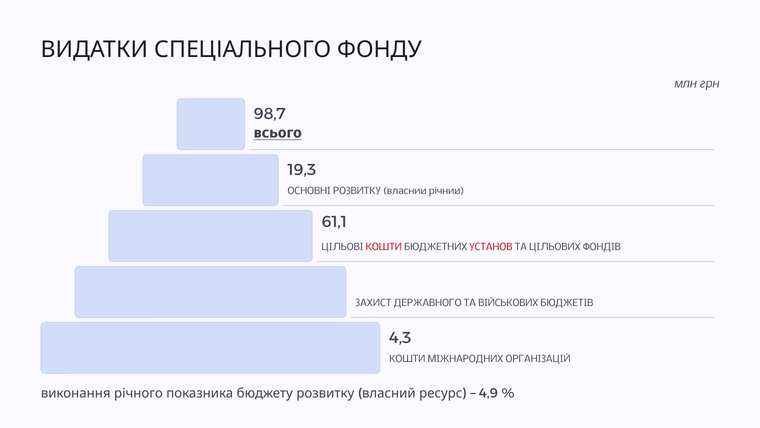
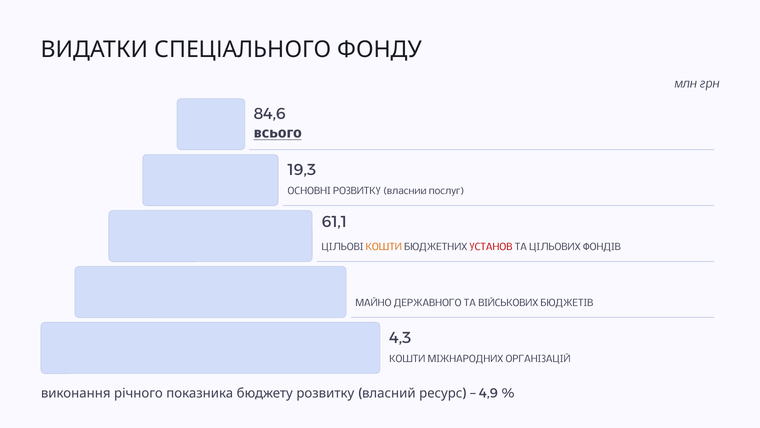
98,7: 98,7 -> 84,6
річний: річний -> послуг
КОШТИ at (384, 247) colour: red -> orange
ЗАХИСТ: ЗАХИСТ -> МАЙНО
